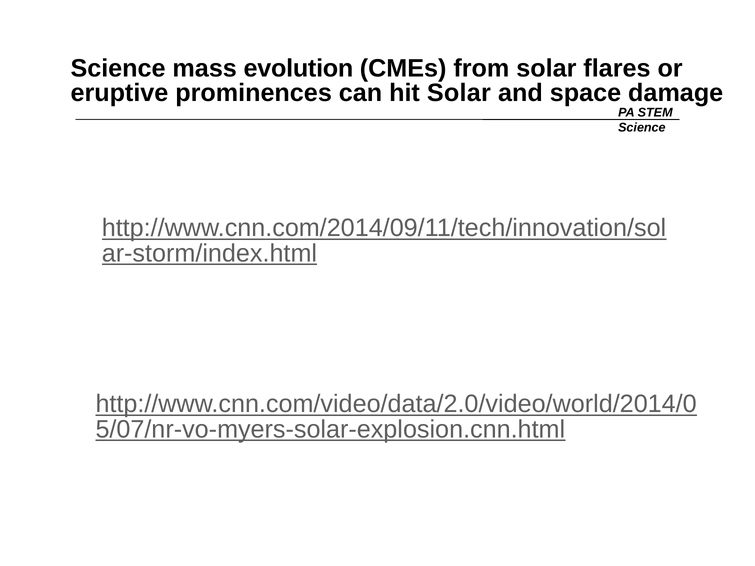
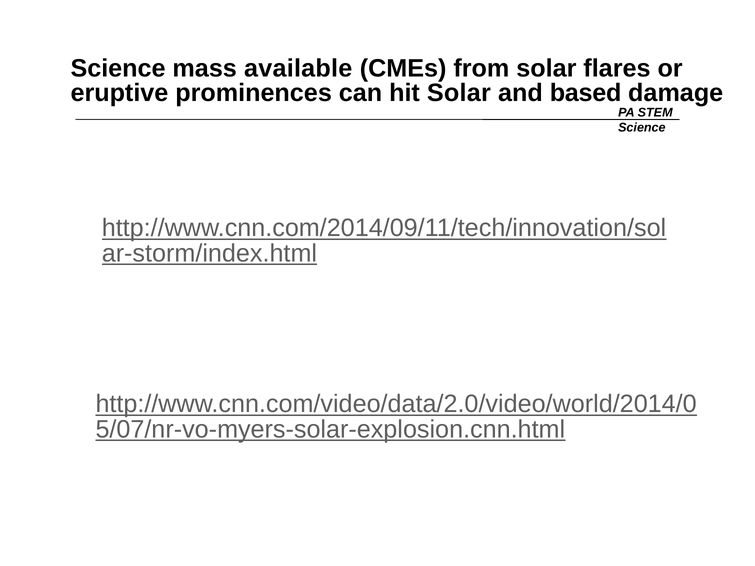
evolution: evolution -> available
space: space -> based
